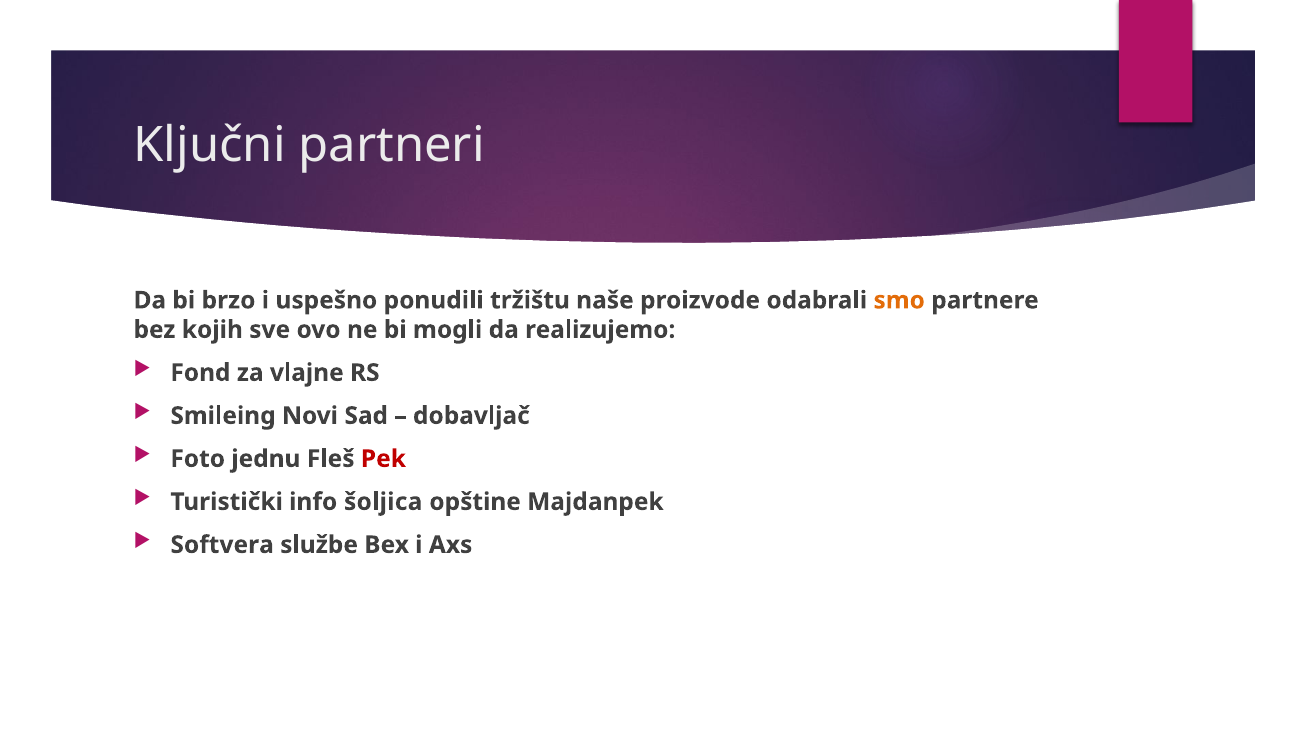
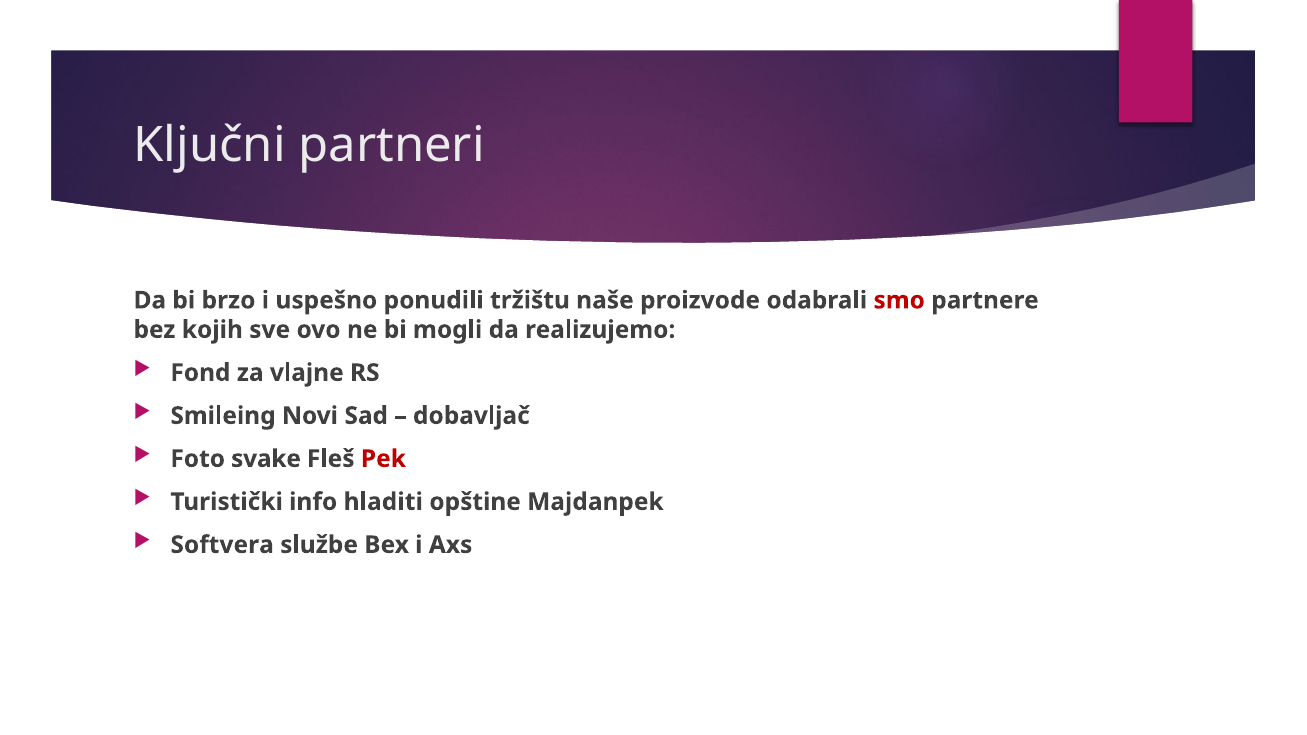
smo colour: orange -> red
jednu: jednu -> svake
šoljica: šoljica -> hladiti
